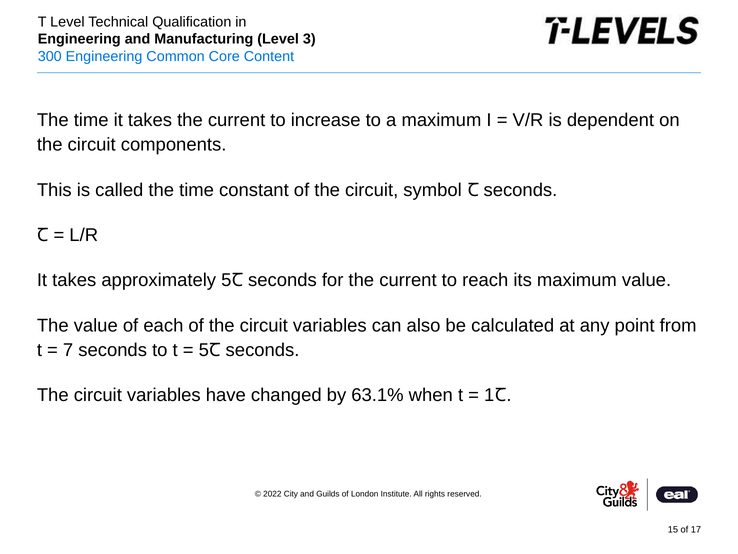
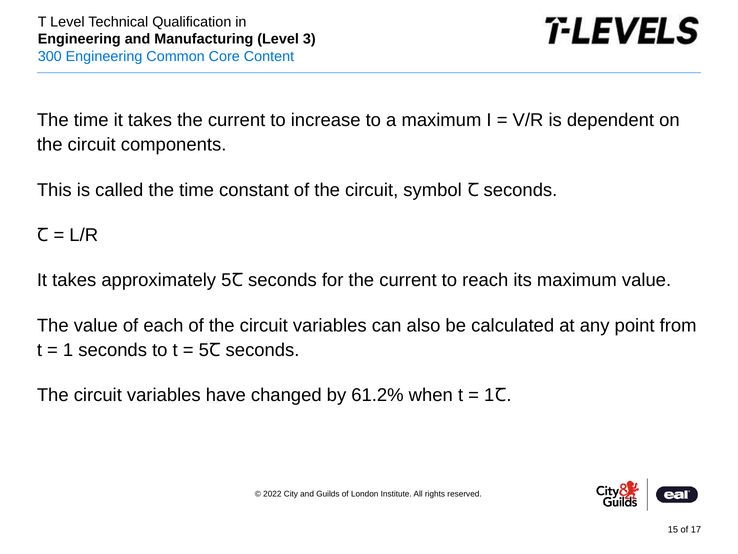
7 at (68, 350): 7 -> 1
63.1%: 63.1% -> 61.2%
